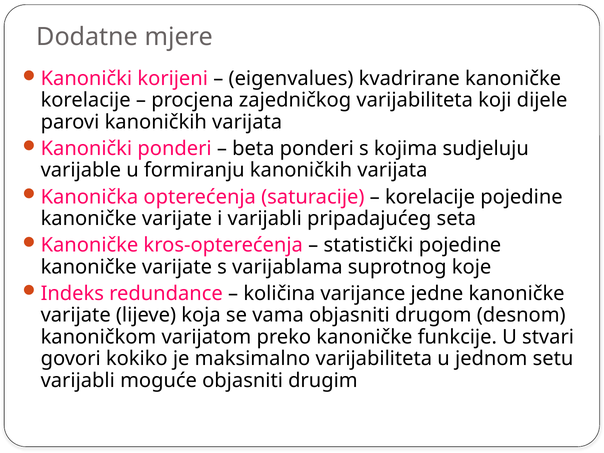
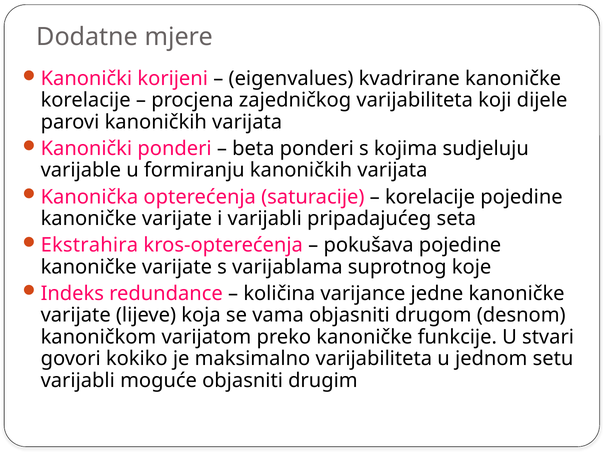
Kanoničke at (89, 245): Kanoničke -> Ekstrahira
statistički: statistički -> pokušava
